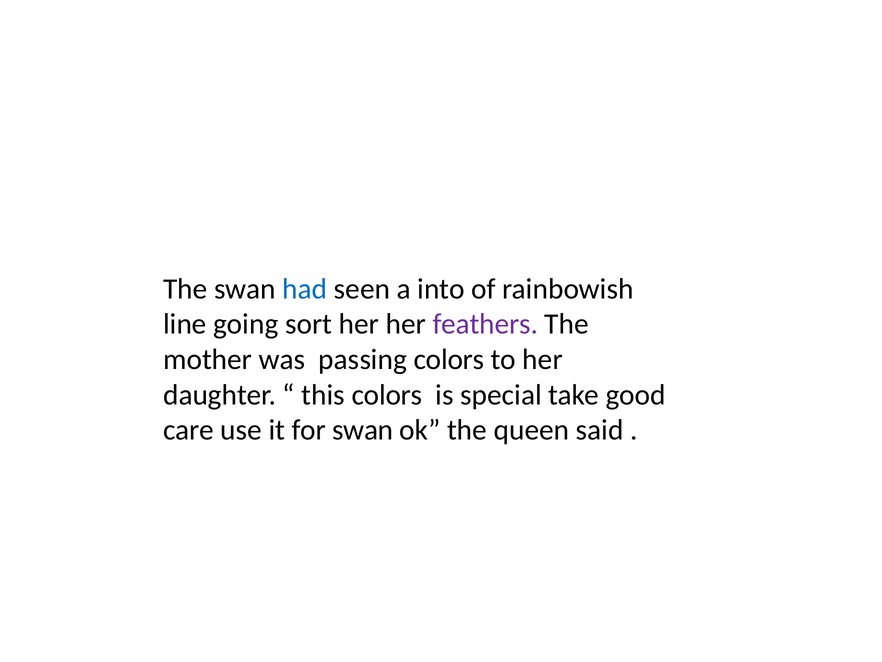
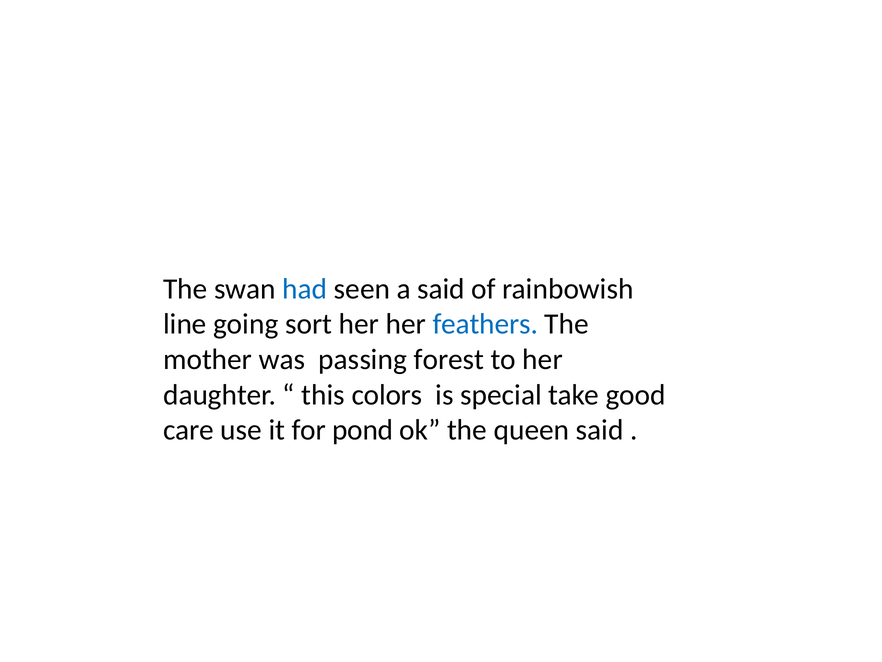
a into: into -> said
feathers colour: purple -> blue
passing colors: colors -> forest
for swan: swan -> pond
